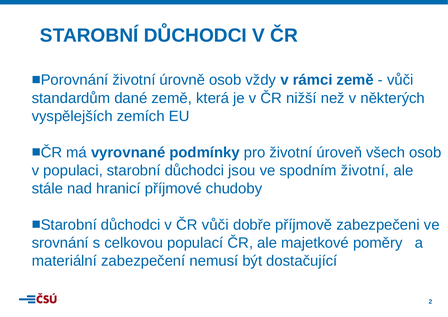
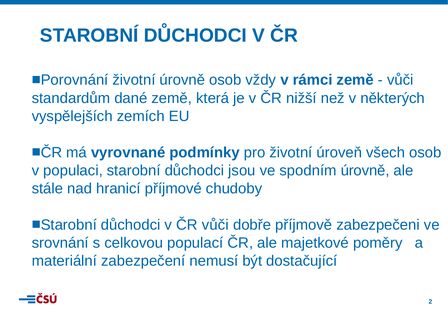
spodním životní: životní -> úrovně
